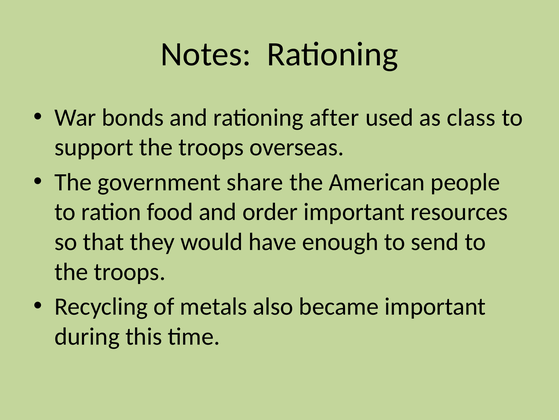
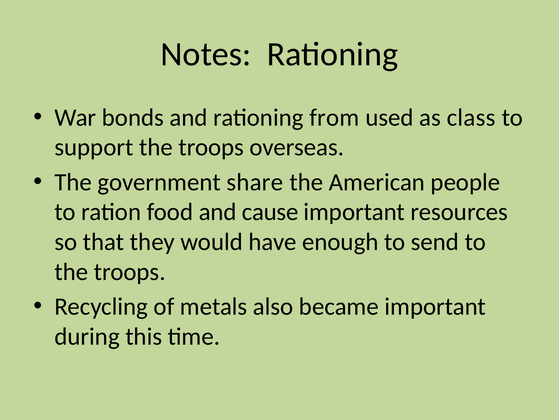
after: after -> from
order: order -> cause
